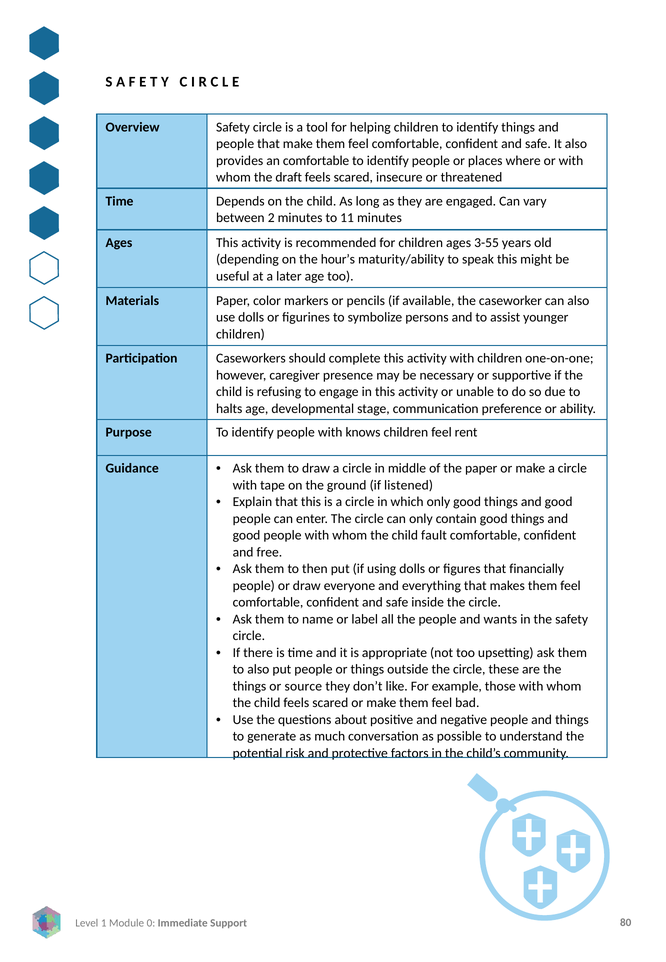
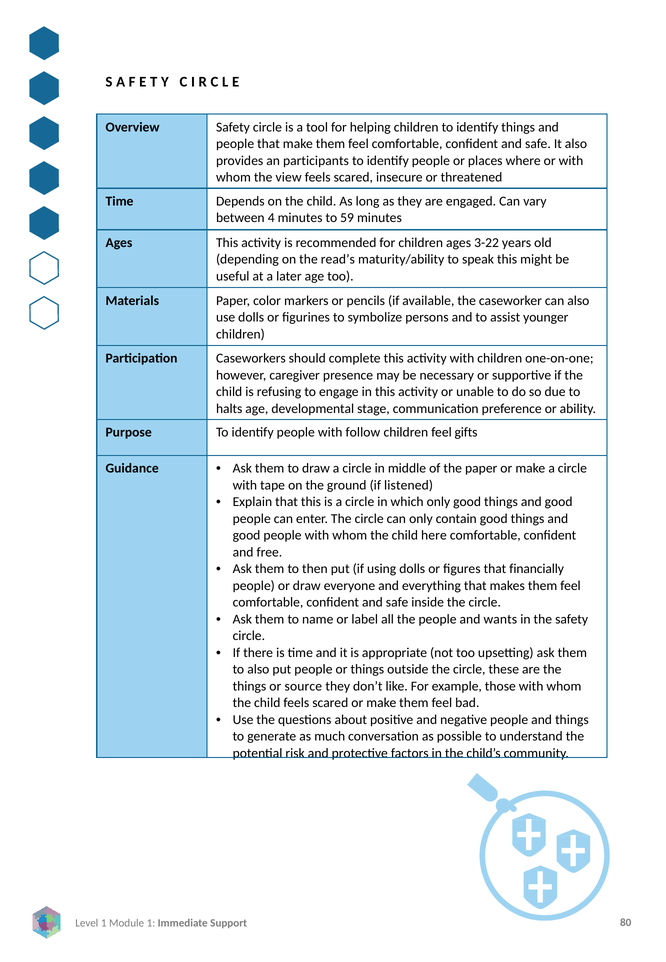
an comfortable: comfortable -> participants
draft: draft -> view
2: 2 -> 4
11: 11 -> 59
3-55: 3-55 -> 3-22
hour’s: hour’s -> read’s
knows: knows -> follow
rent: rent -> gifts
fault: fault -> here
0 at (151, 923): 0 -> 1
